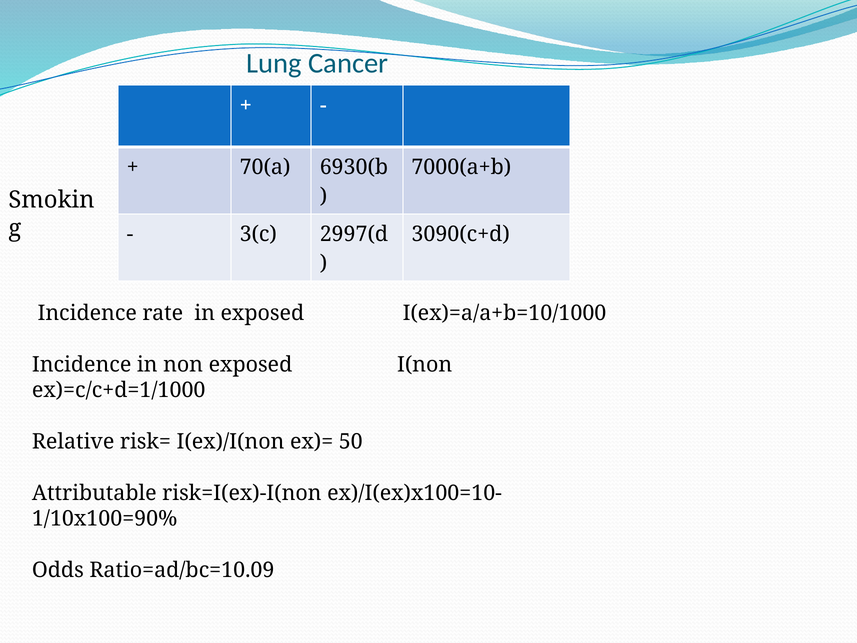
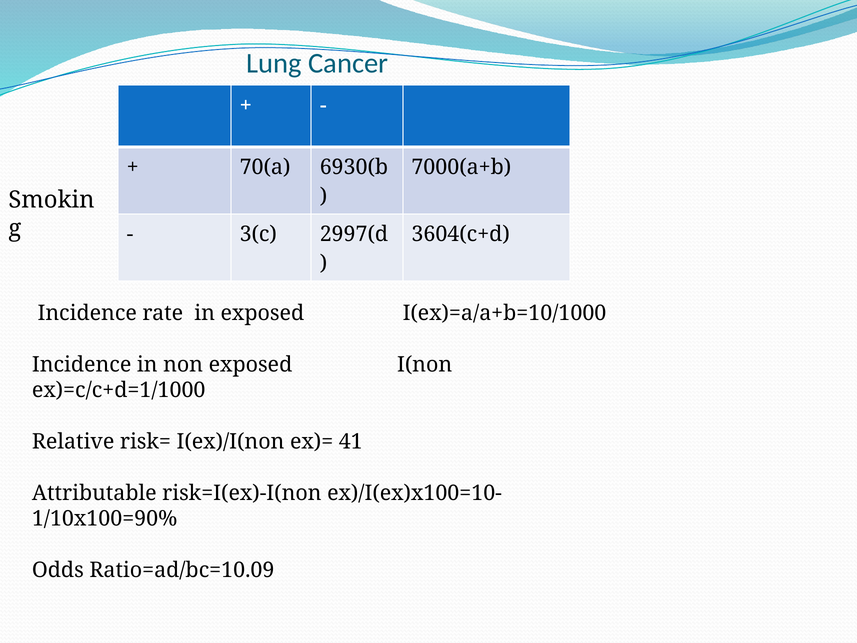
3090(c+d: 3090(c+d -> 3604(c+d
50: 50 -> 41
